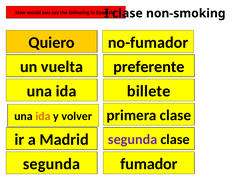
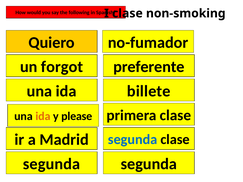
vuelta: vuelta -> forgot
volver: volver -> please
segunda at (133, 140) colour: purple -> blue
fumador at (149, 164): fumador -> segunda
